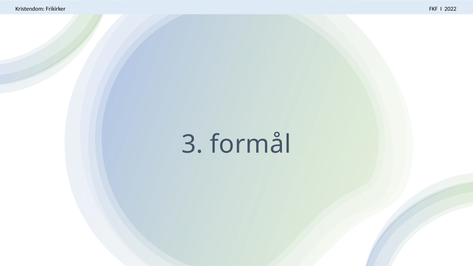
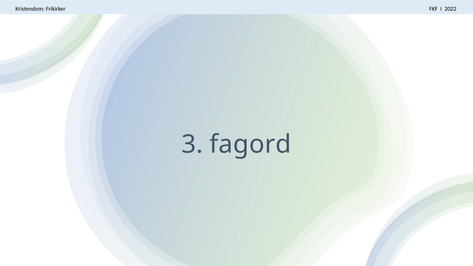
formål: formål -> fagord
